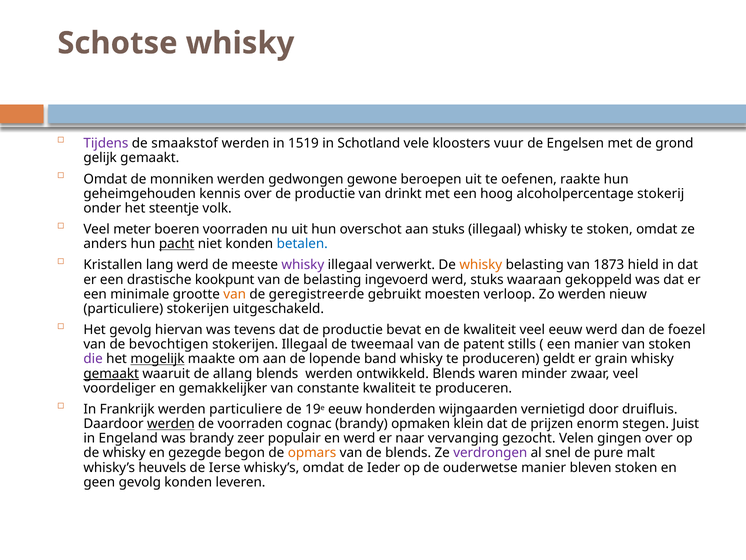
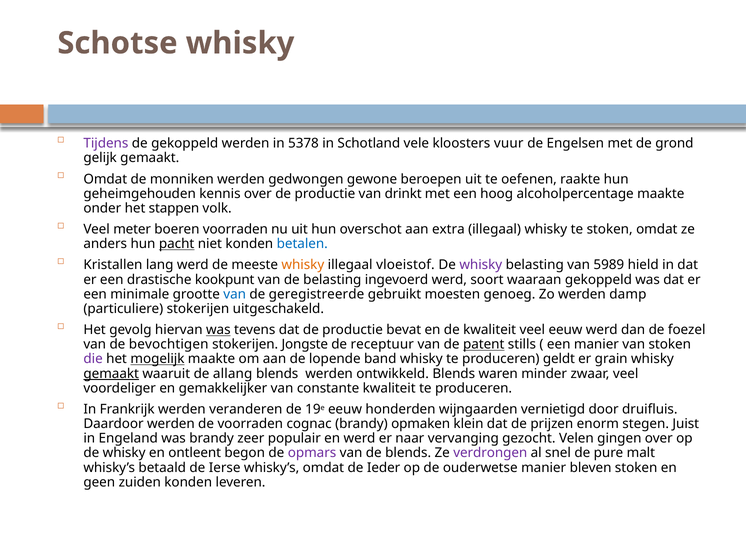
de smaakstof: smaakstof -> gekoppeld
1519: 1519 -> 5378
alcoholpercentage stokerij: stokerij -> maakte
steentje: steentje -> stappen
aan stuks: stuks -> extra
whisky at (303, 265) colour: purple -> orange
verwerkt: verwerkt -> vloeistof
whisky at (481, 265) colour: orange -> purple
1873: 1873 -> 5989
werd stuks: stuks -> soort
van at (235, 294) colour: orange -> blue
verloop: verloop -> genoeg
nieuw: nieuw -> damp
was at (218, 330) underline: none -> present
stokerijen Illegaal: Illegaal -> Jongste
tweemaal: tweemaal -> receptuur
patent underline: none -> present
werden particuliere: particuliere -> veranderen
werden at (171, 424) underline: present -> none
gezegde: gezegde -> ontleent
opmars colour: orange -> purple
heuvels: heuvels -> betaald
geen gevolg: gevolg -> zuiden
